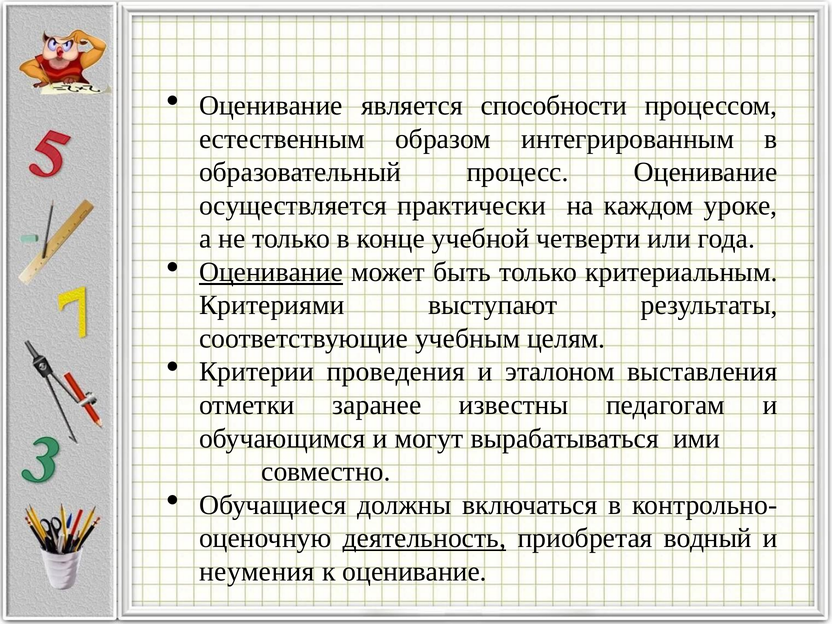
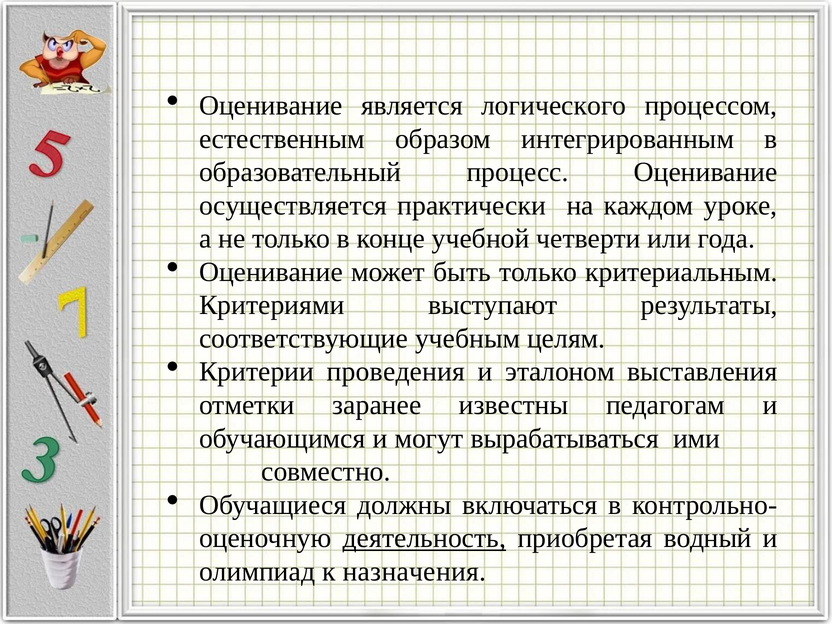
способности: способности -> логического
Оценивание at (271, 272) underline: present -> none
неумения: неумения -> олимпиад
к оценивание: оценивание -> назначения
